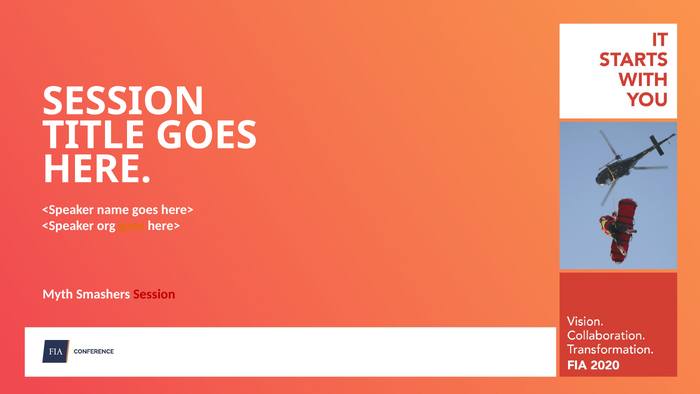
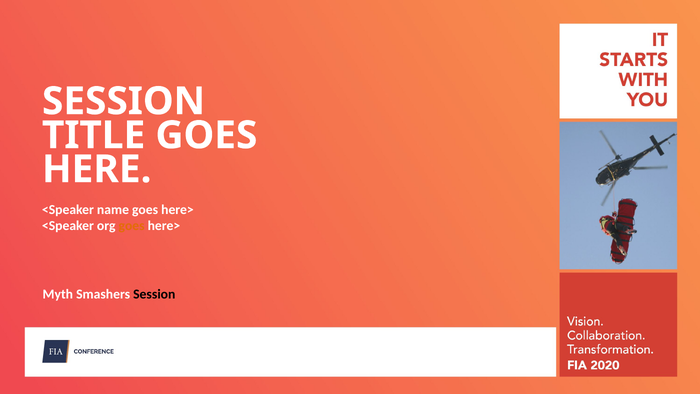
Session at (154, 294) colour: red -> black
